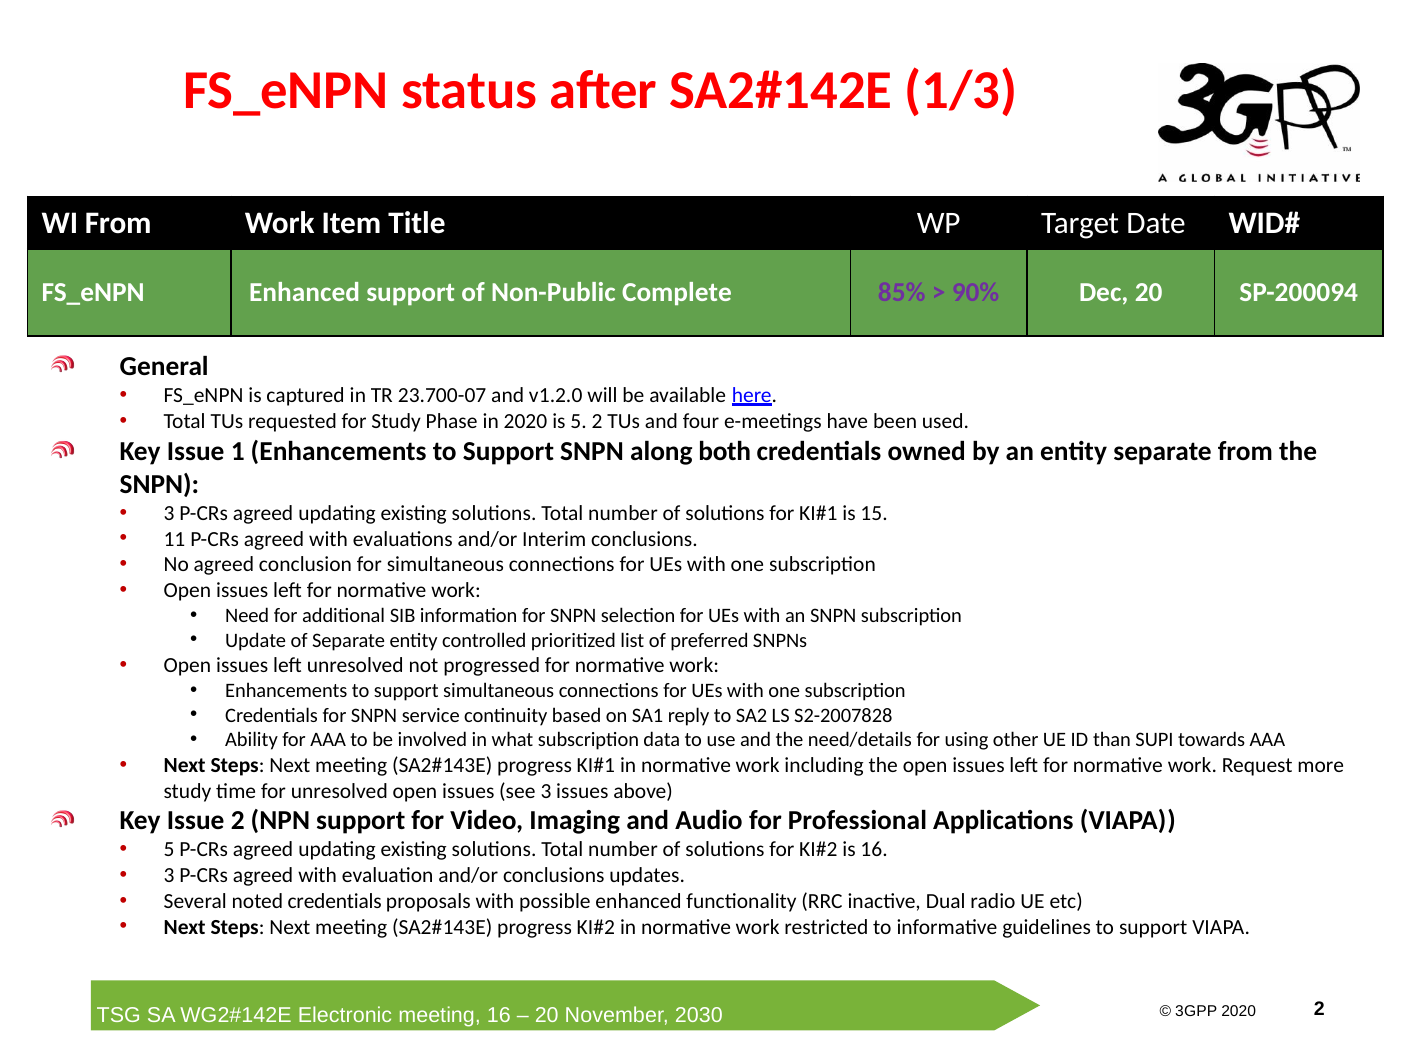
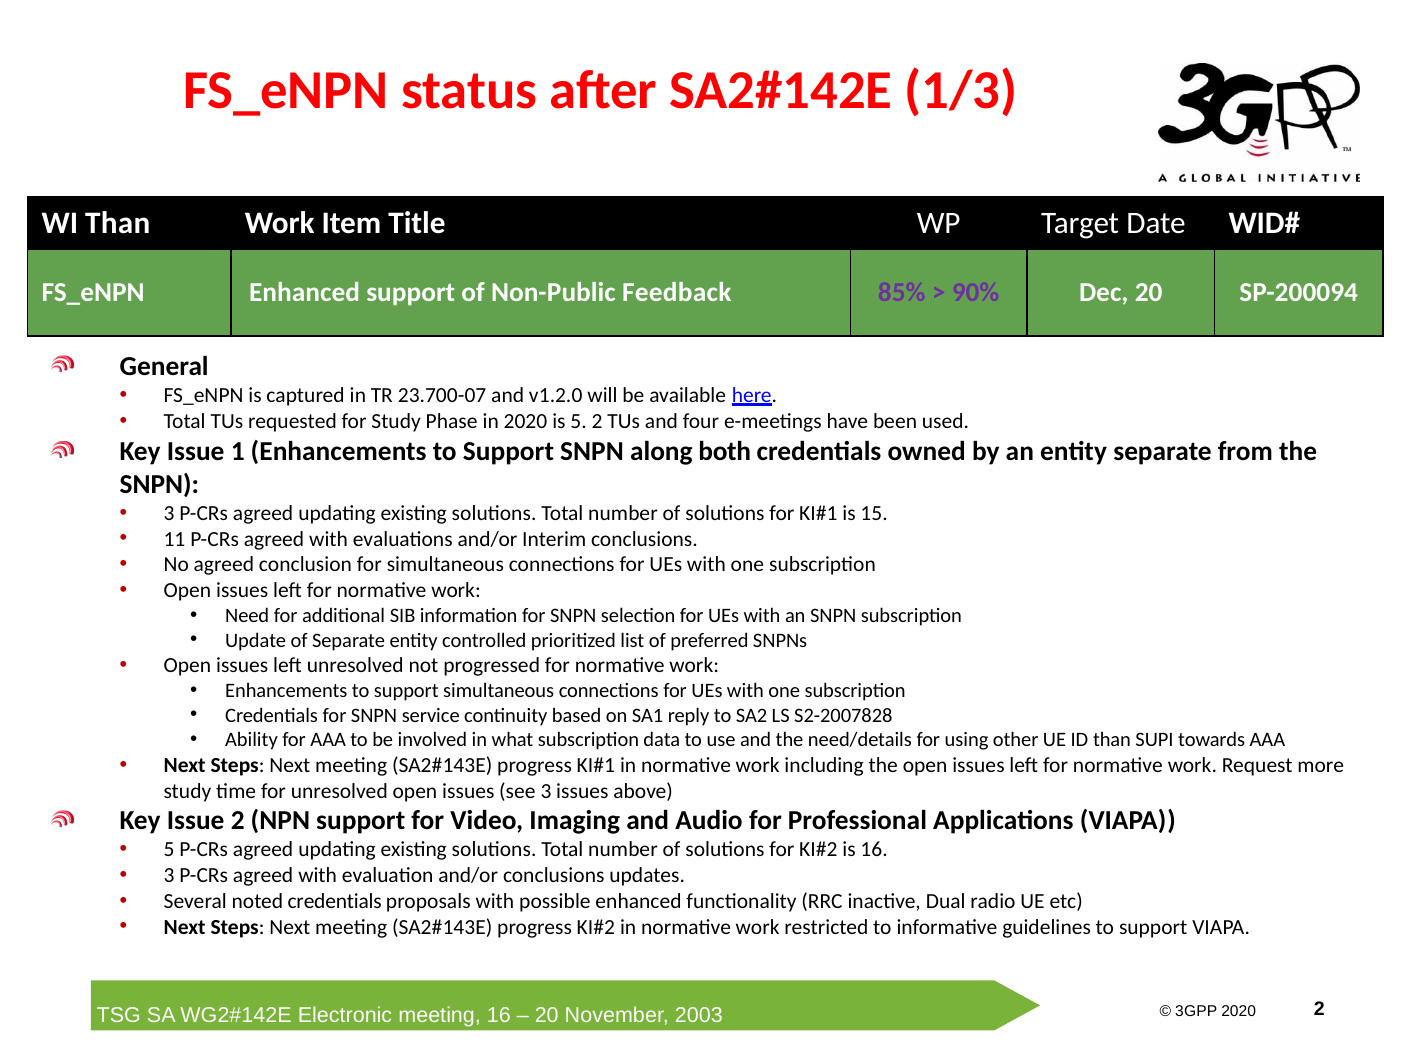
WI From: From -> Than
Complete: Complete -> Feedback
2030: 2030 -> 2003
